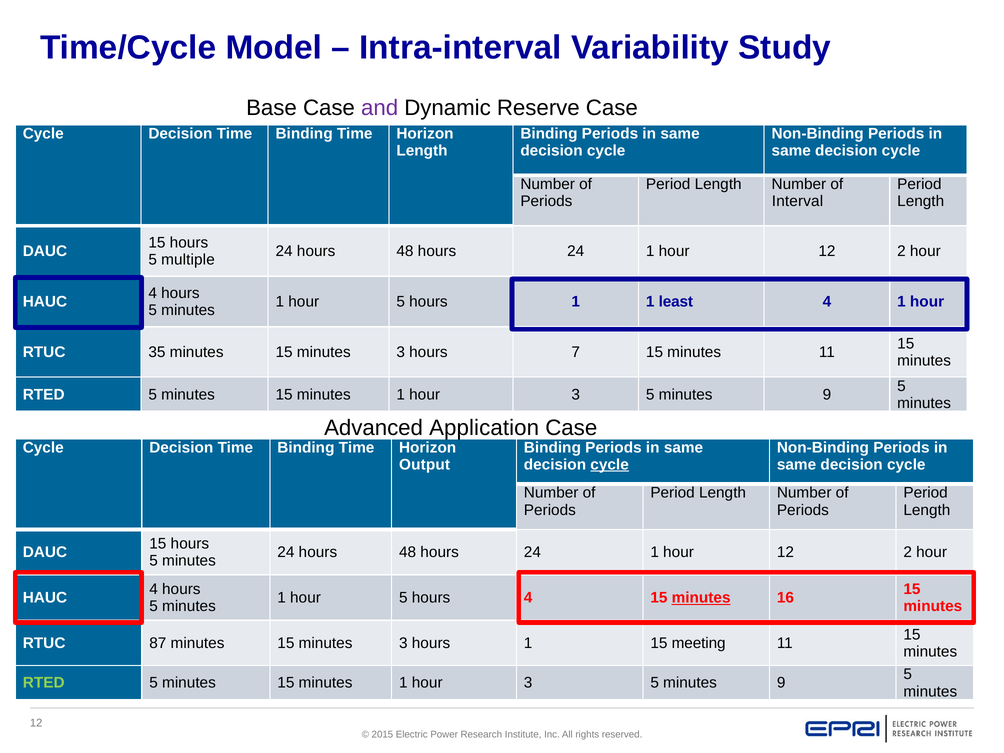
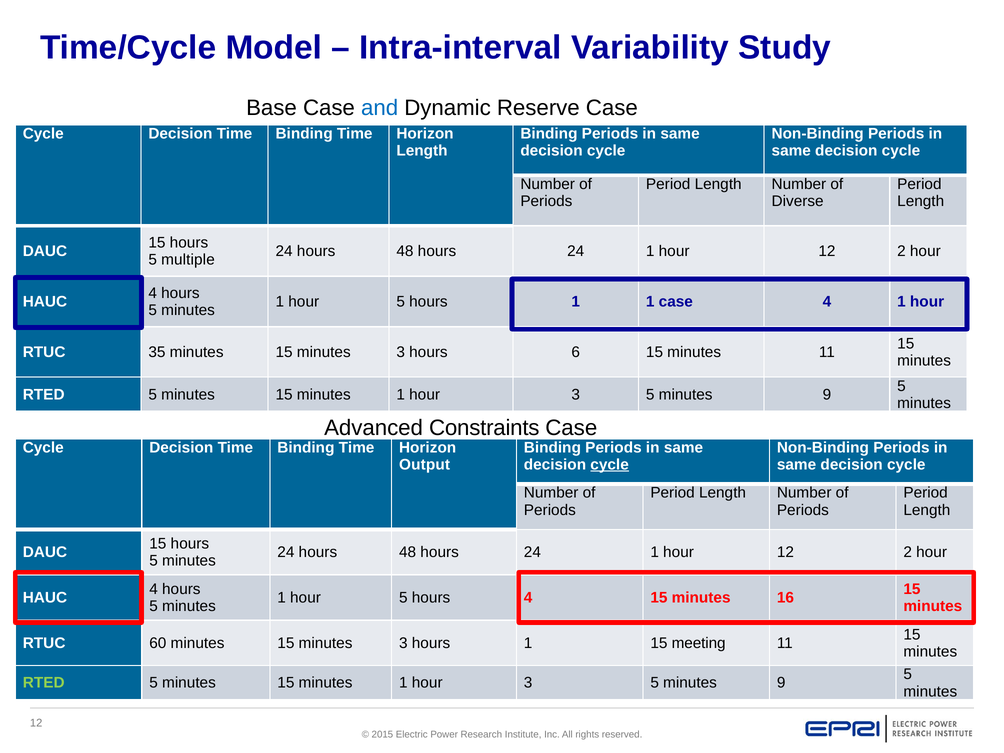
and colour: purple -> blue
Interval: Interval -> Diverse
1 least: least -> case
7: 7 -> 6
Application: Application -> Constraints
minutes at (701, 598) underline: present -> none
87: 87 -> 60
